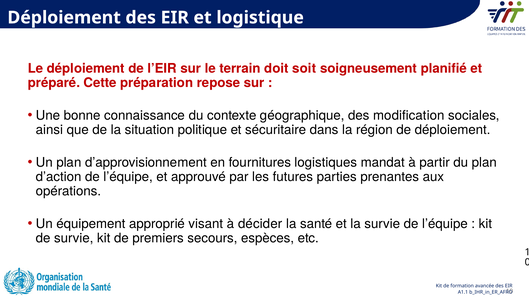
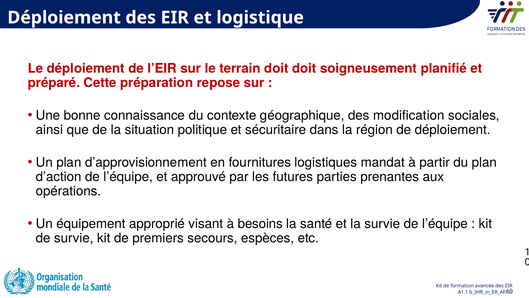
doit soit: soit -> doit
décider: décider -> besoins
